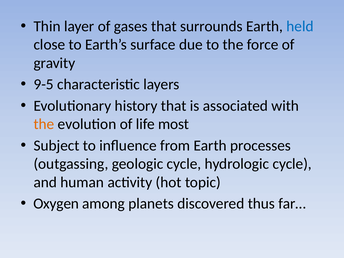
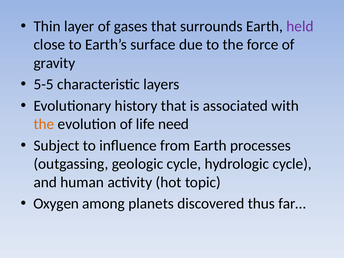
held colour: blue -> purple
9-5: 9-5 -> 5-5
most: most -> need
